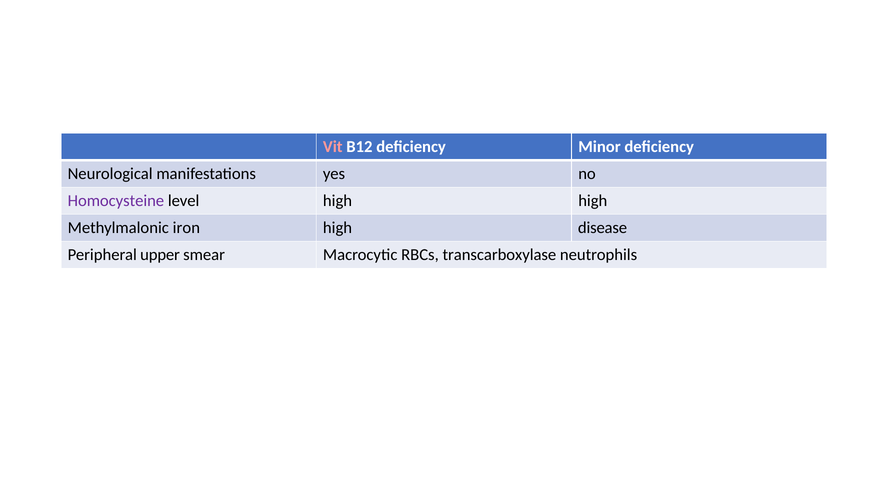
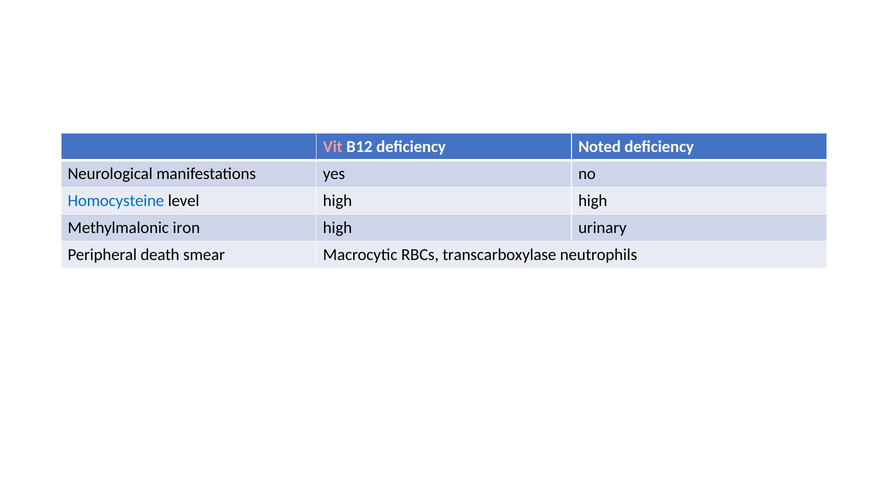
Minor: Minor -> Noted
Homocysteine colour: purple -> blue
disease: disease -> urinary
upper: upper -> death
